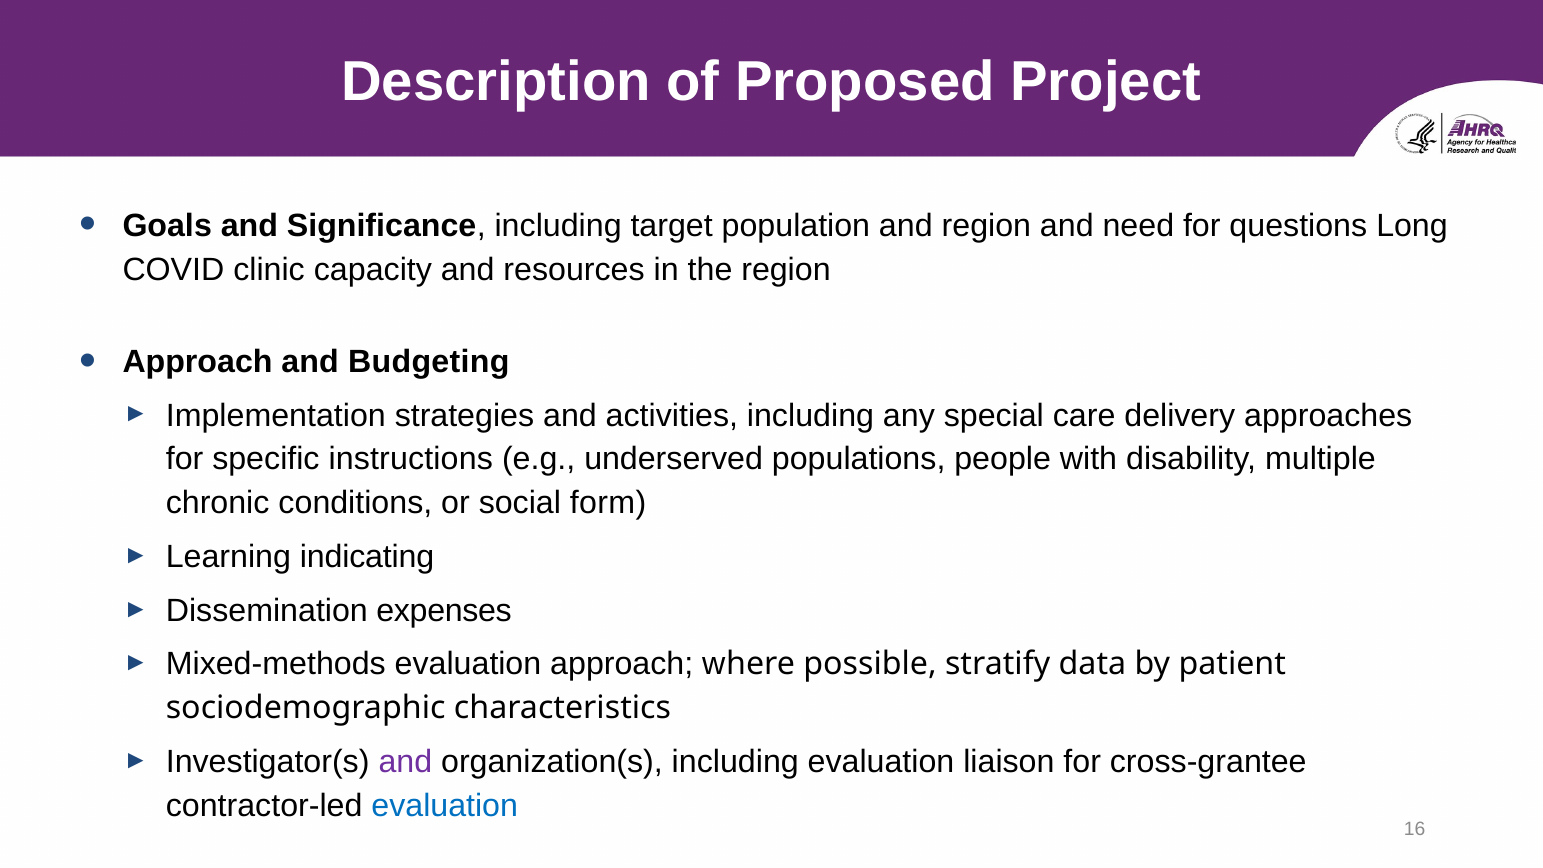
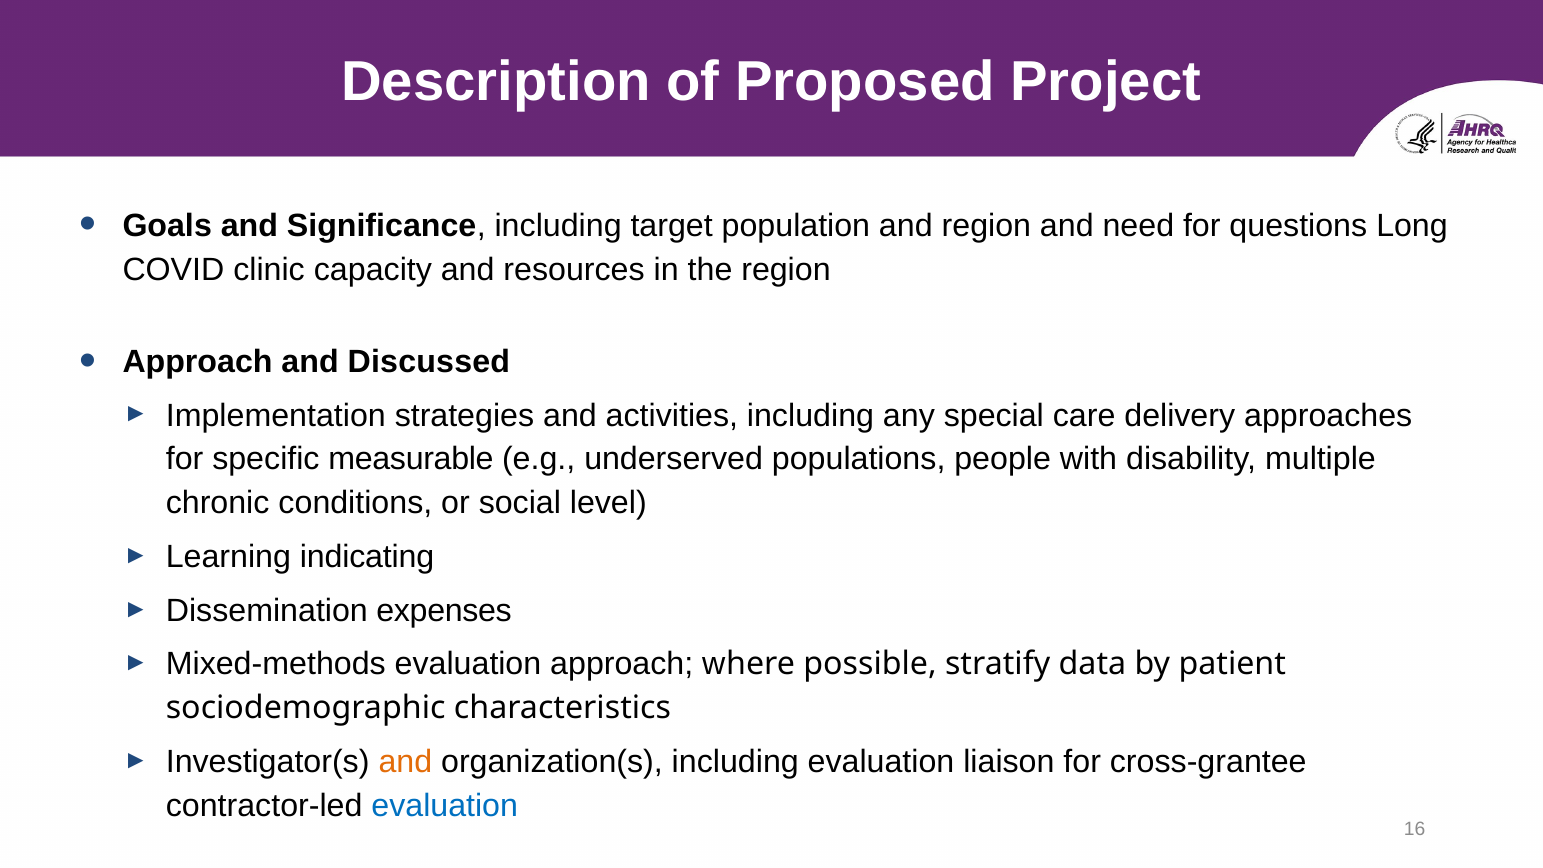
Budgeting: Budgeting -> Discussed
instructions: instructions -> measurable
form: form -> level
and at (405, 762) colour: purple -> orange
